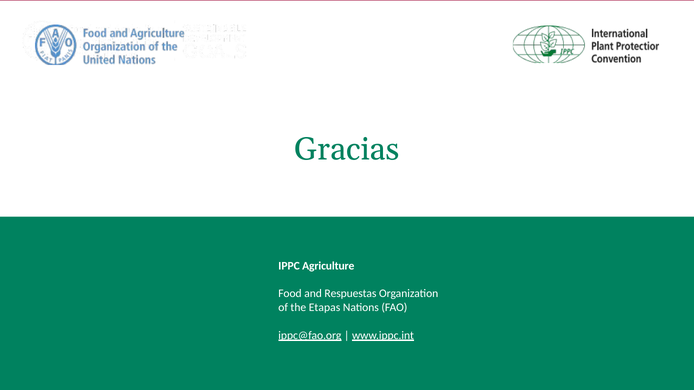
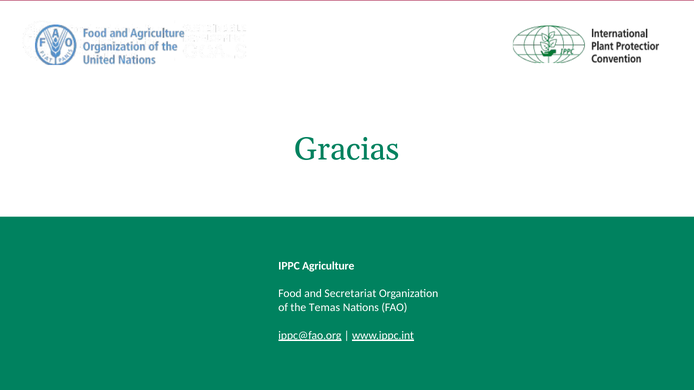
Respuestas: Respuestas -> Secretariat
Etapas: Etapas -> Temas
